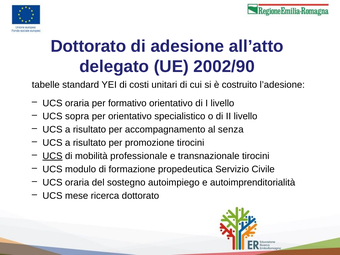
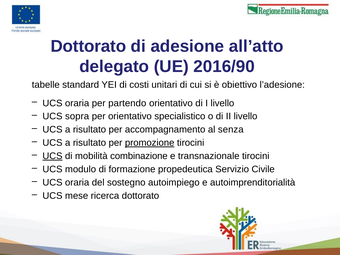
2002/90: 2002/90 -> 2016/90
costruito: costruito -> obiettivo
formativo: formativo -> partendo
promozione underline: none -> present
professionale: professionale -> combinazione
